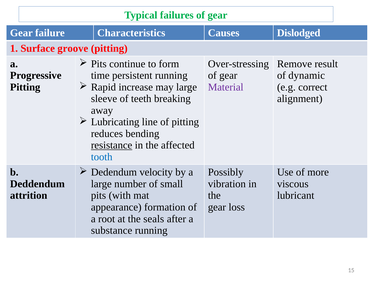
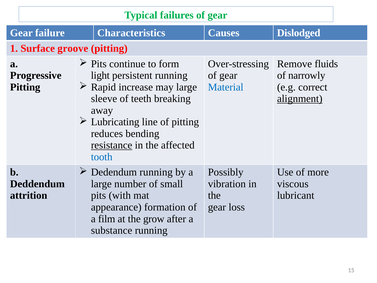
result: result -> fluids
time: time -> light
dynamic: dynamic -> narrowly
Material colour: purple -> blue
alignment underline: none -> present
Dedendum velocity: velocity -> running
root: root -> film
seals: seals -> grow
